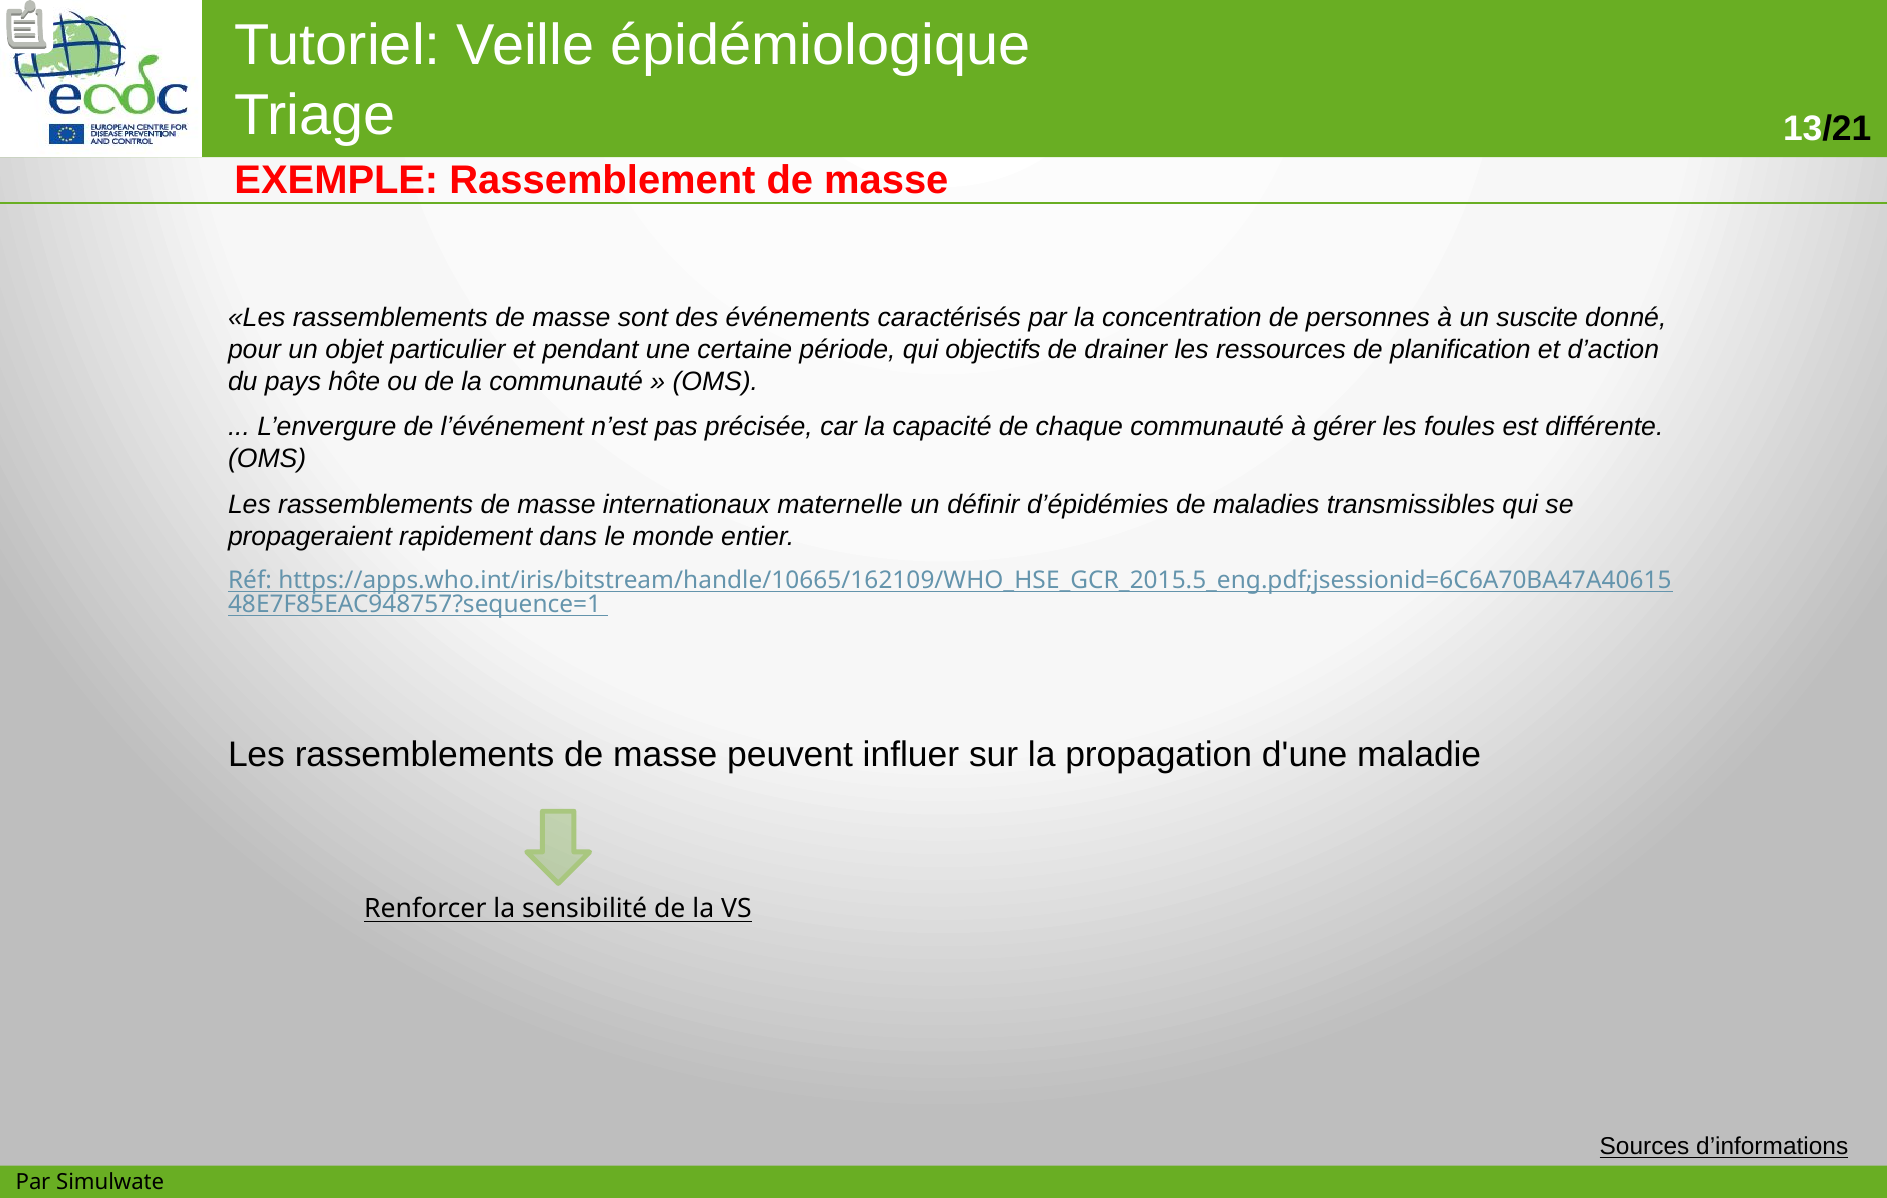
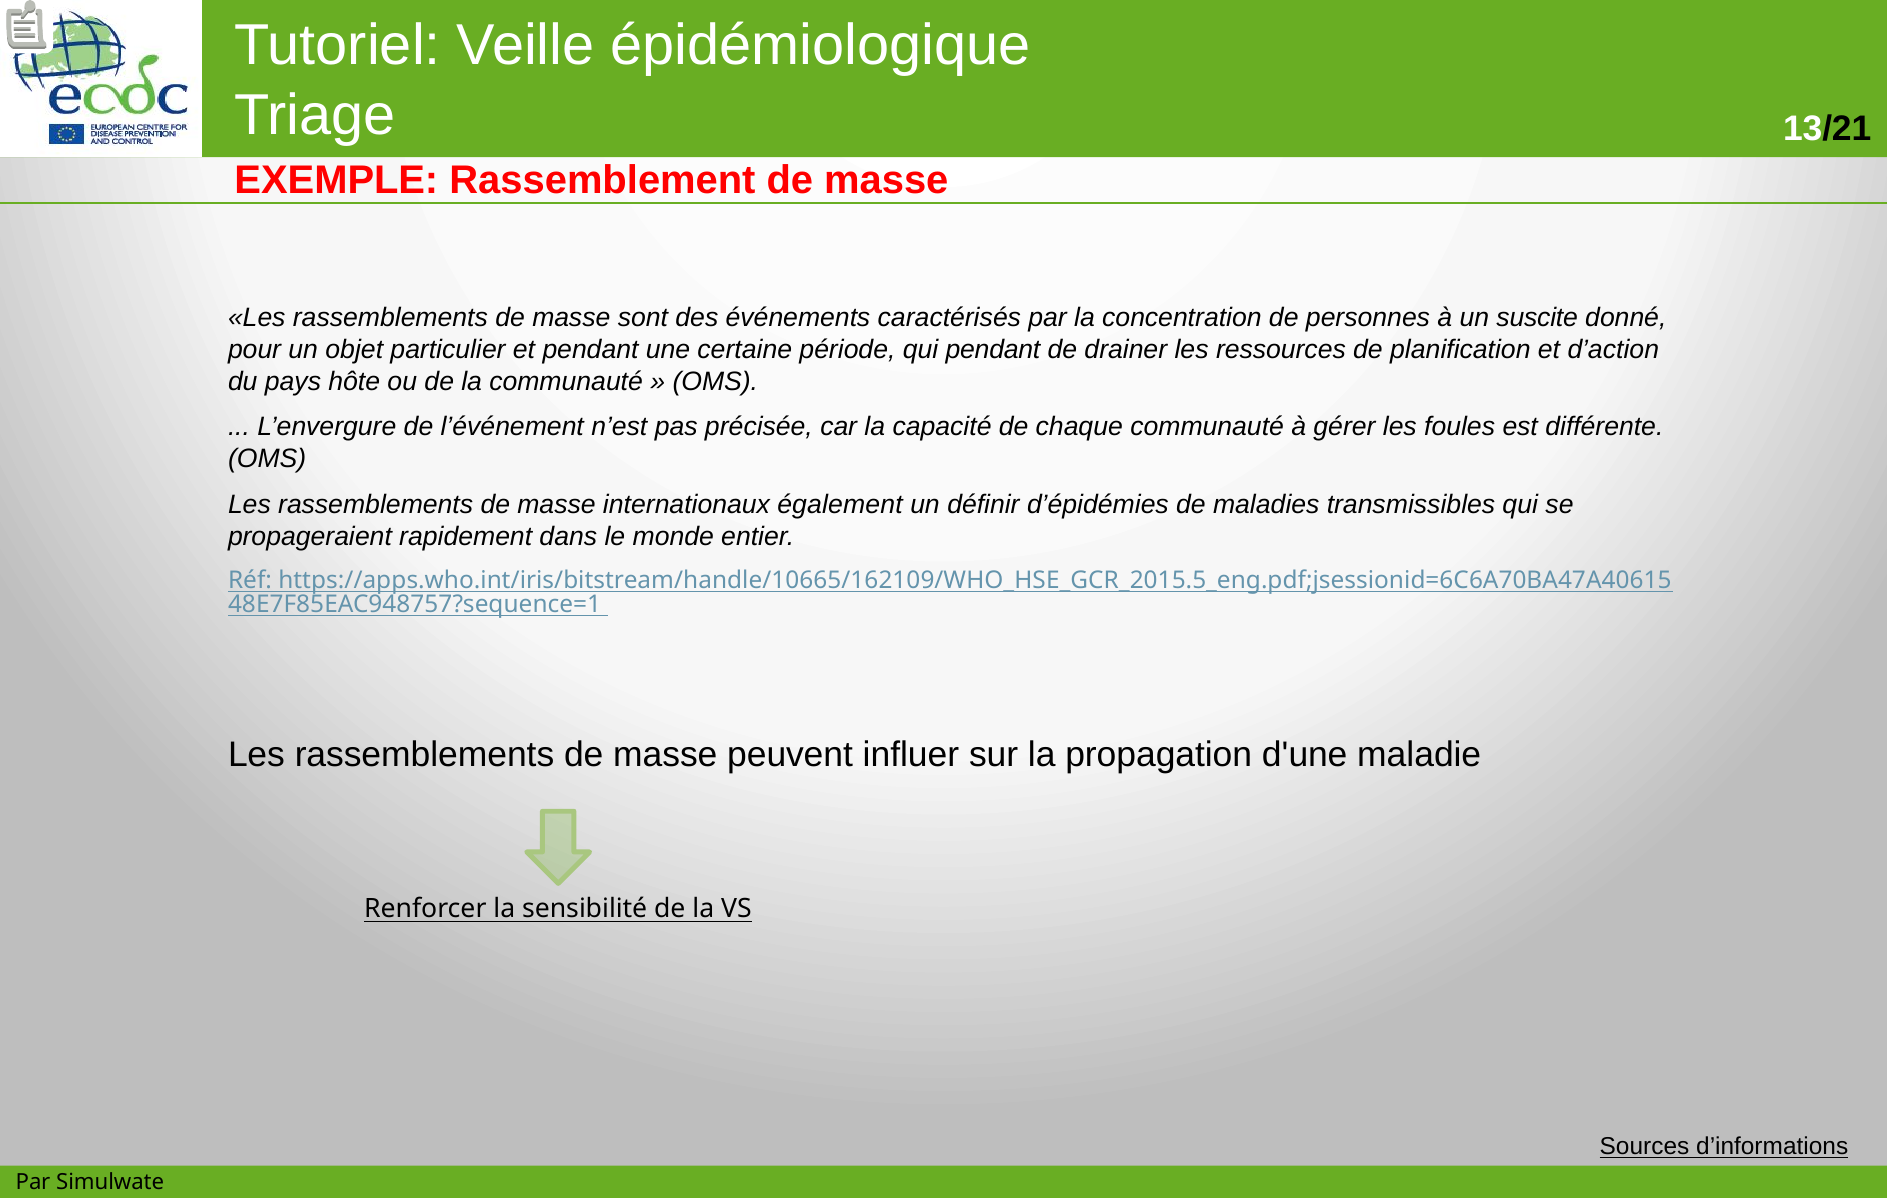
qui objectifs: objectifs -> pendant
maternelle: maternelle -> également
